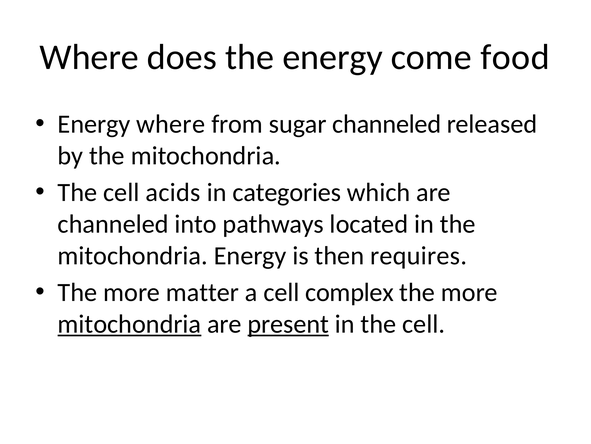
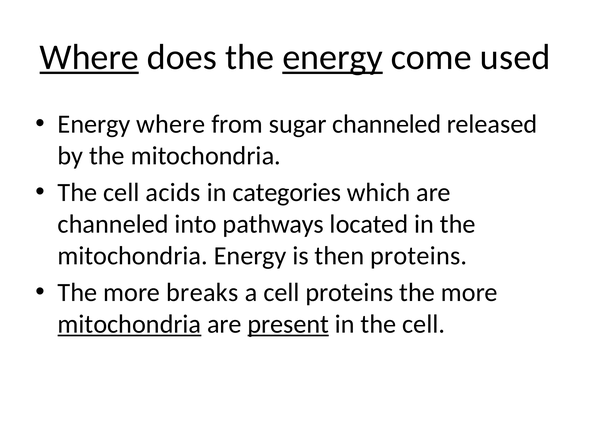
Where at (89, 57) underline: none -> present
energy at (333, 57) underline: none -> present
food: food -> used
then requires: requires -> proteins
matter: matter -> breaks
cell complex: complex -> proteins
